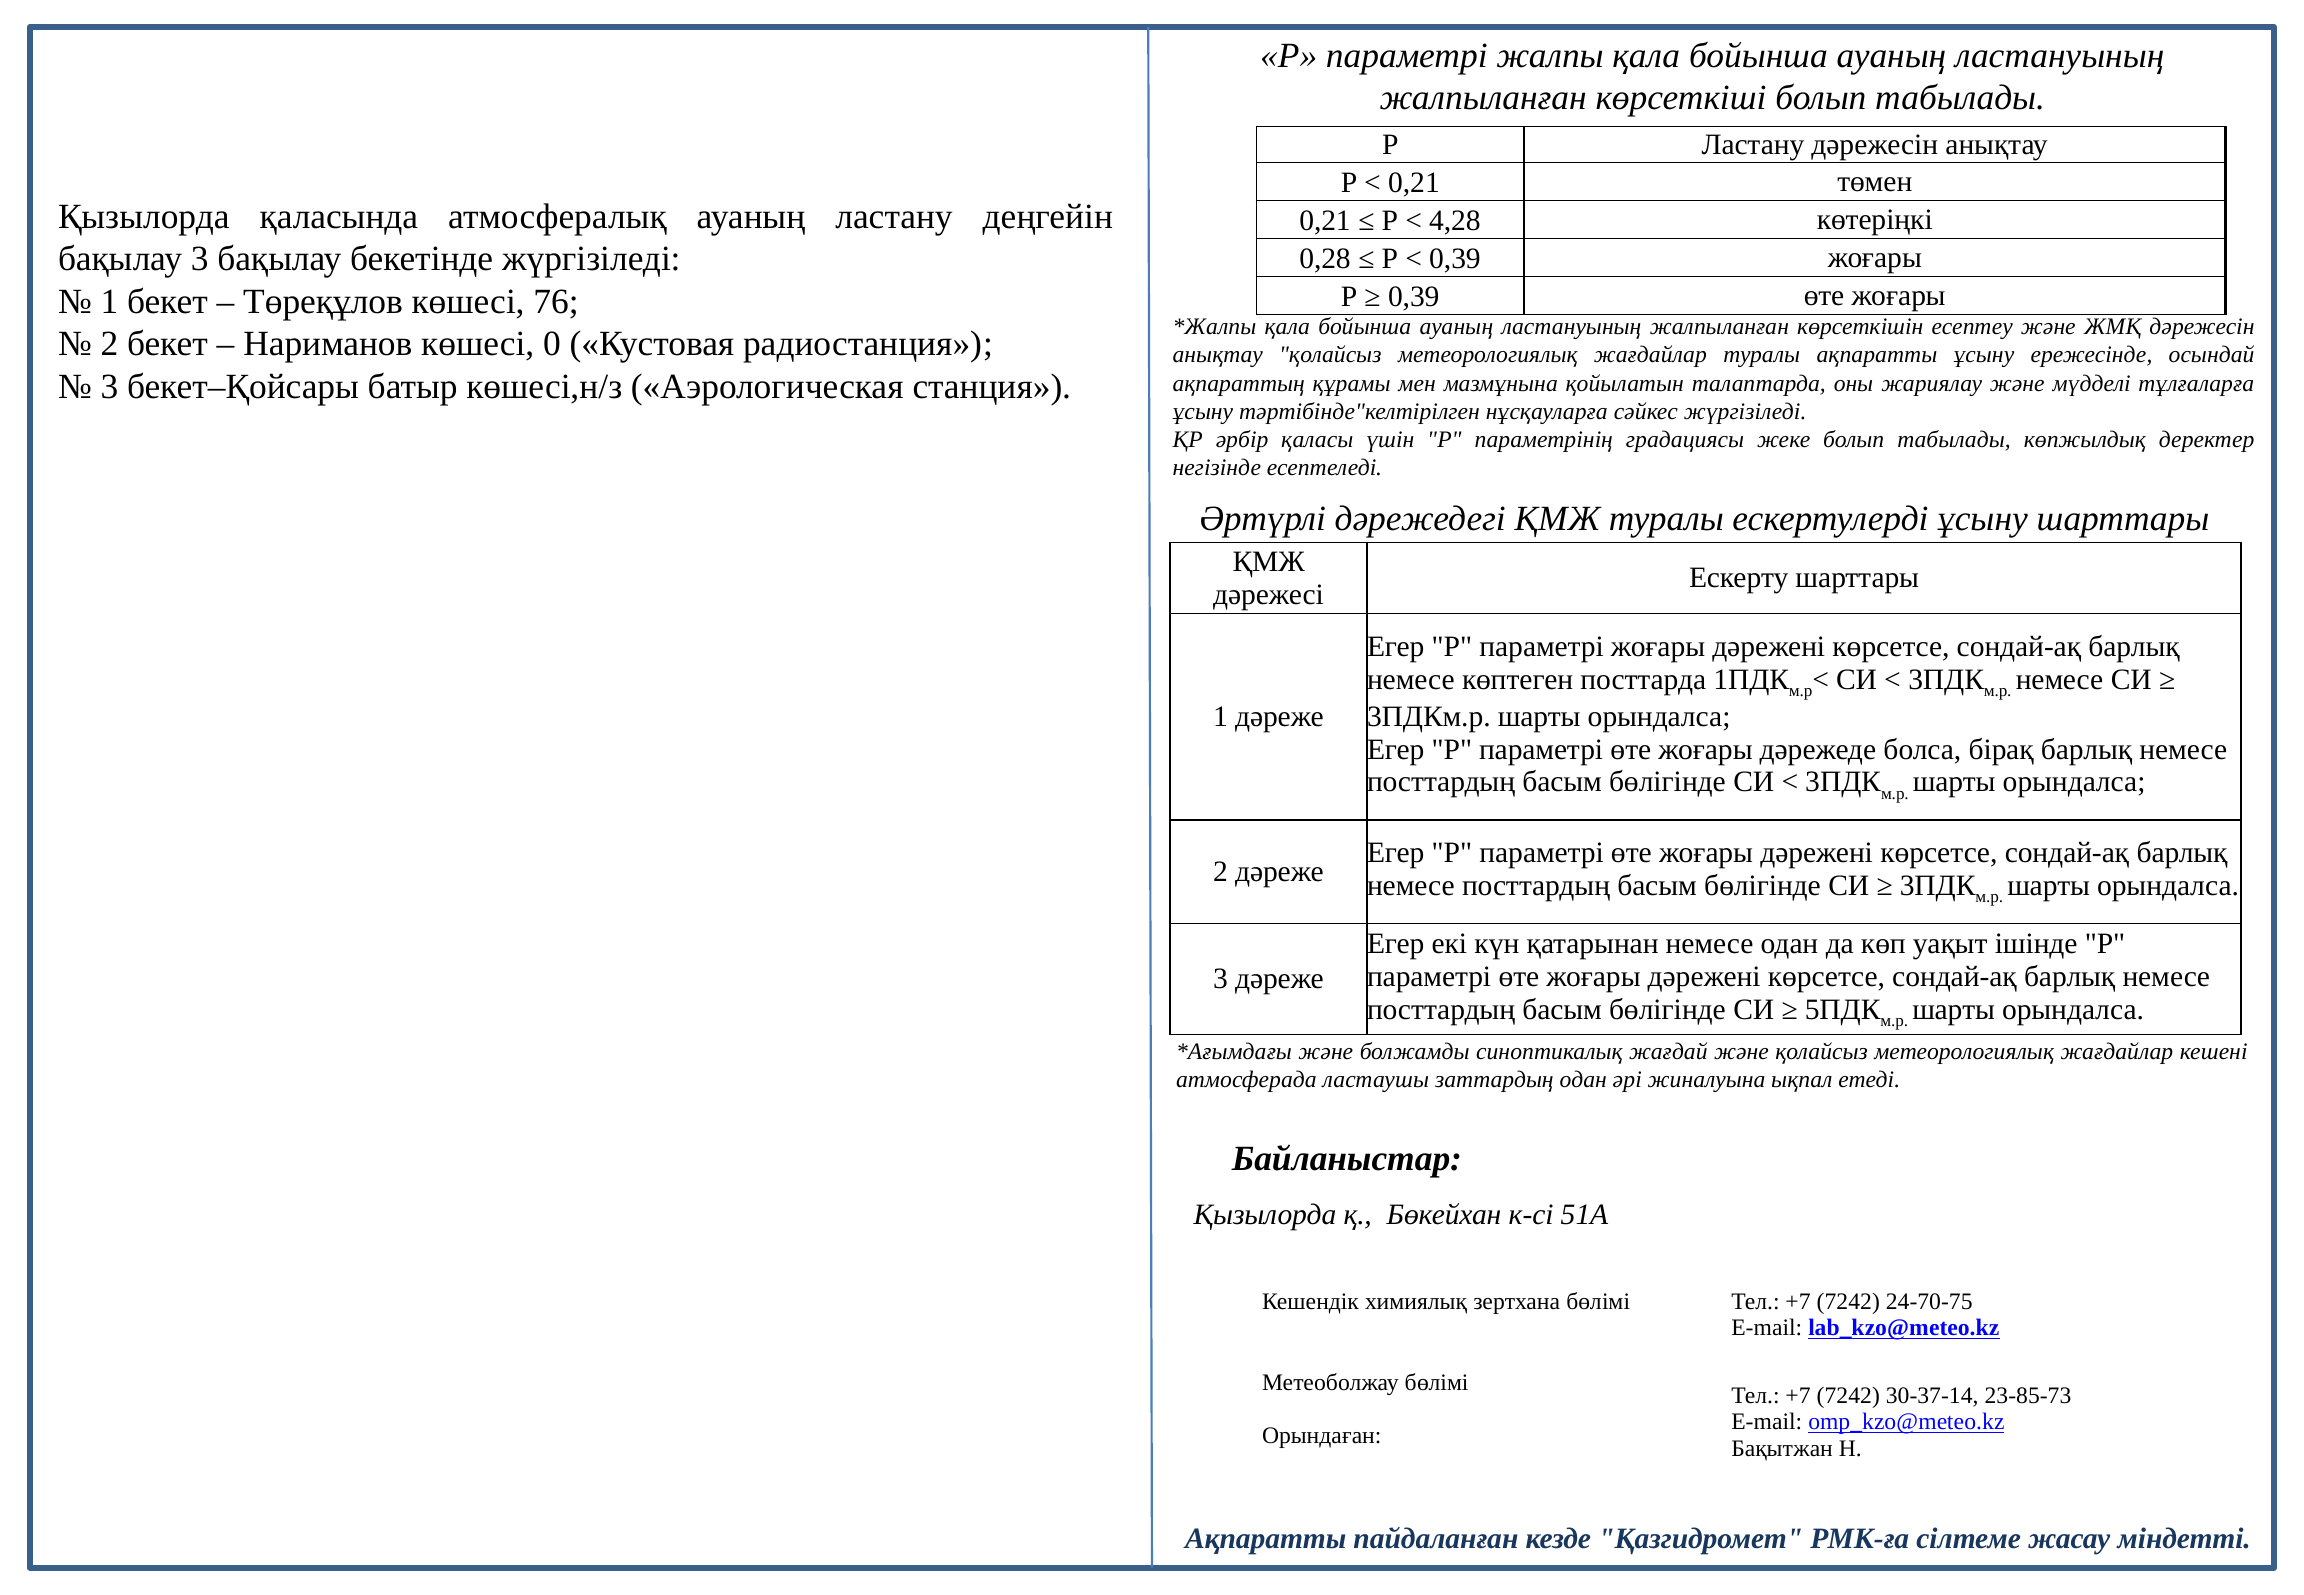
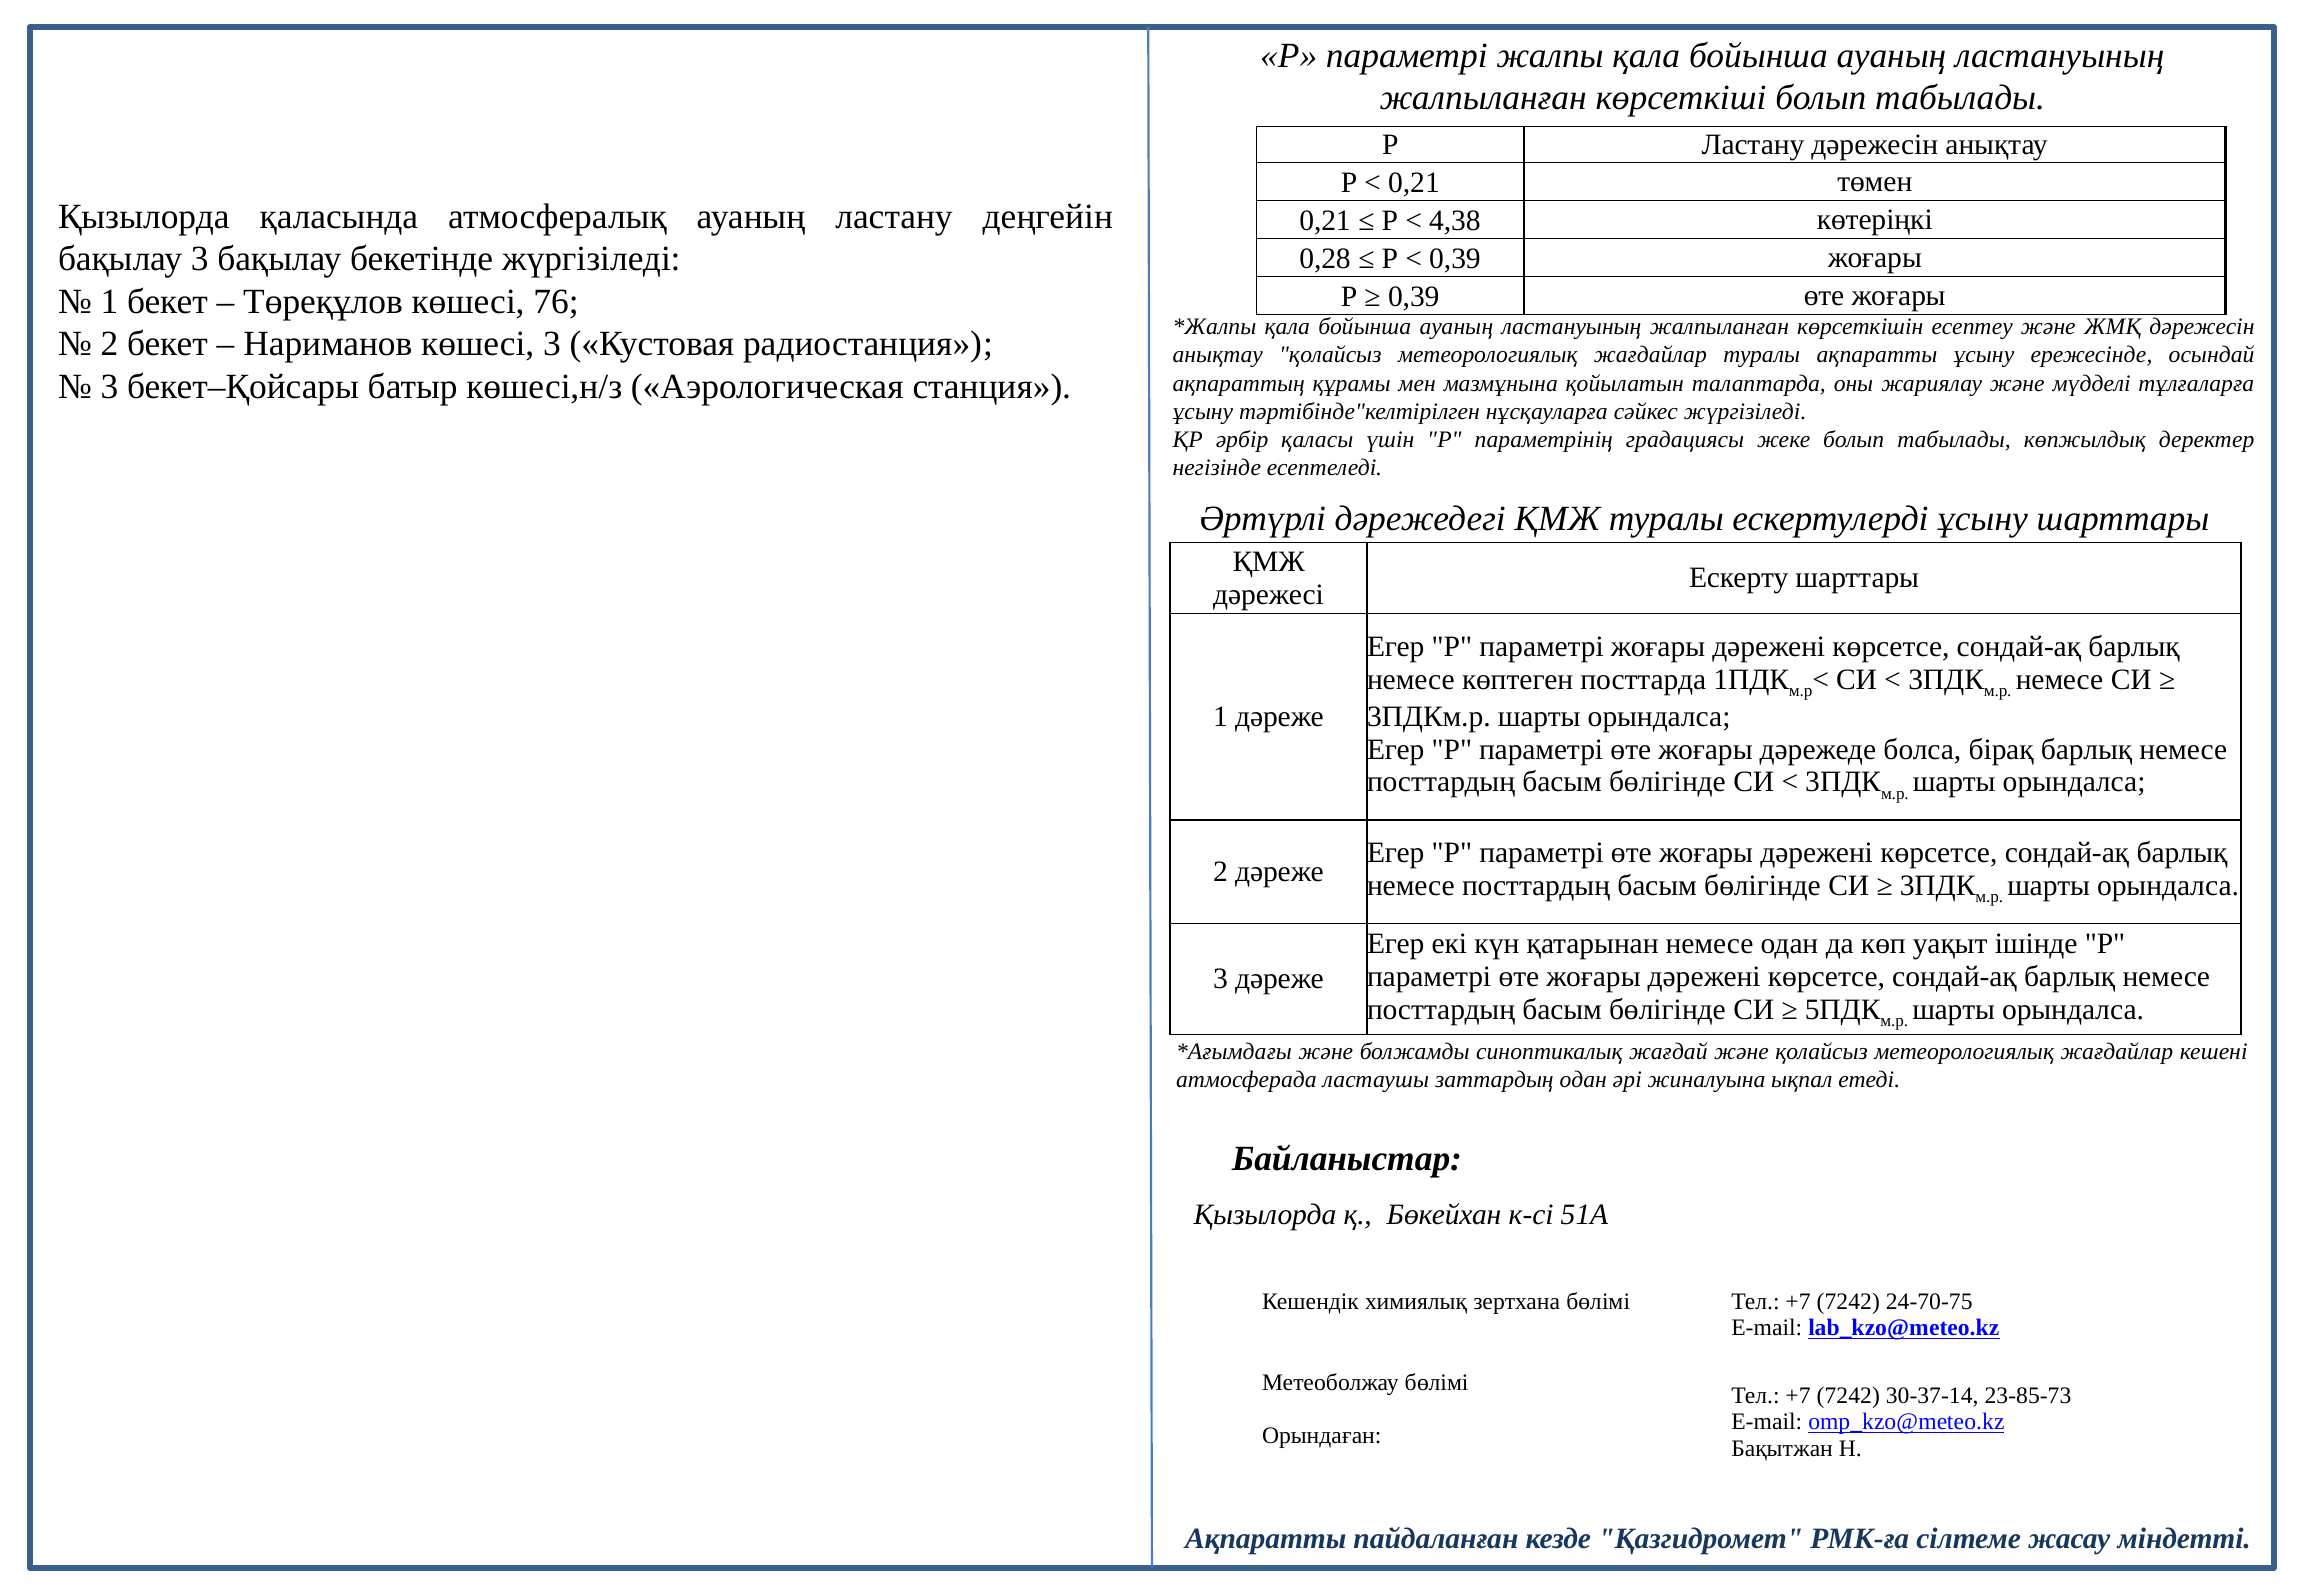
4,28: 4,28 -> 4,38
көшесі 0: 0 -> 3
